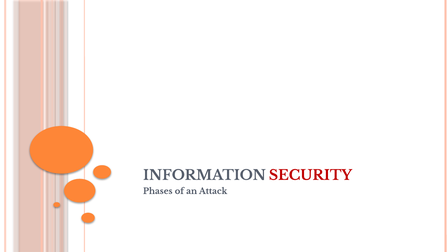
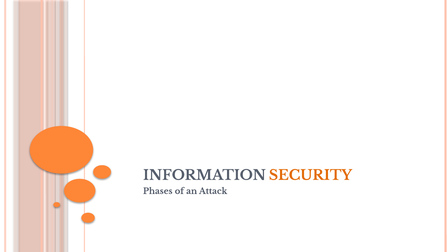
SECURITY colour: red -> orange
